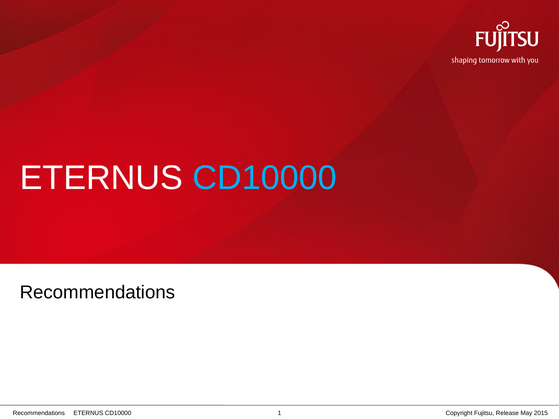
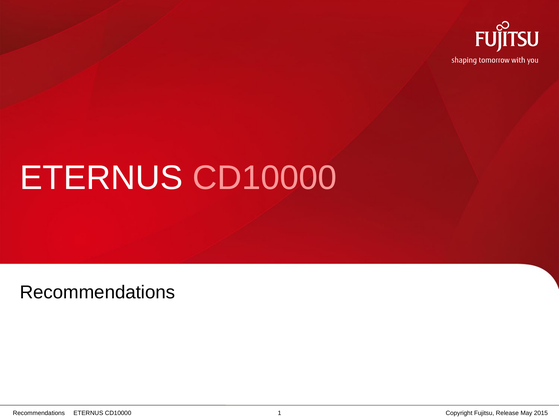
CD10000 at (265, 178) colour: light blue -> pink
